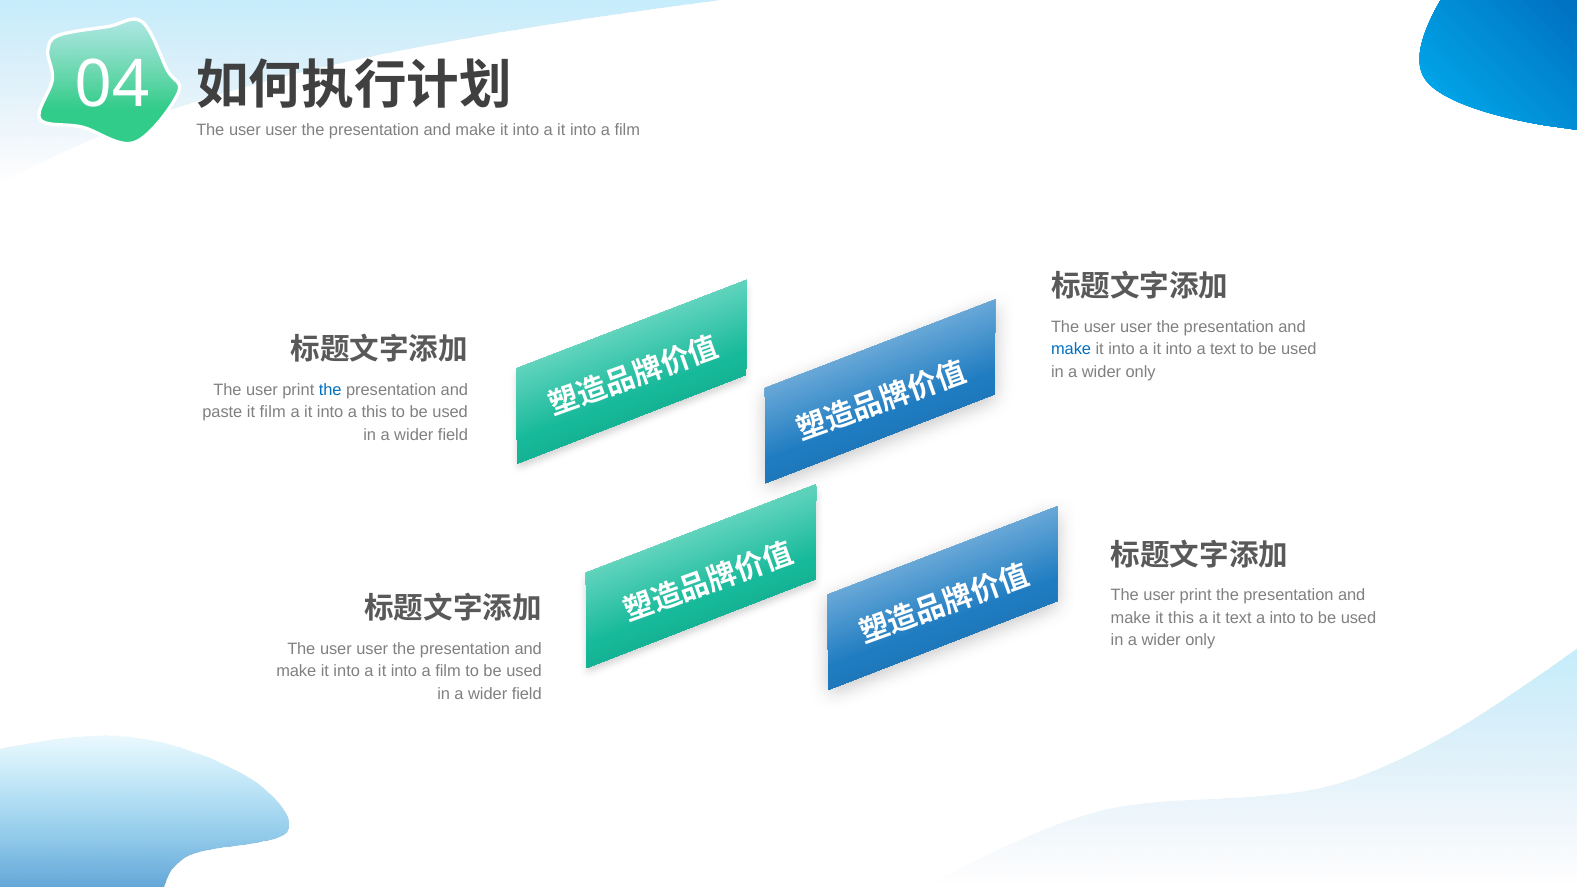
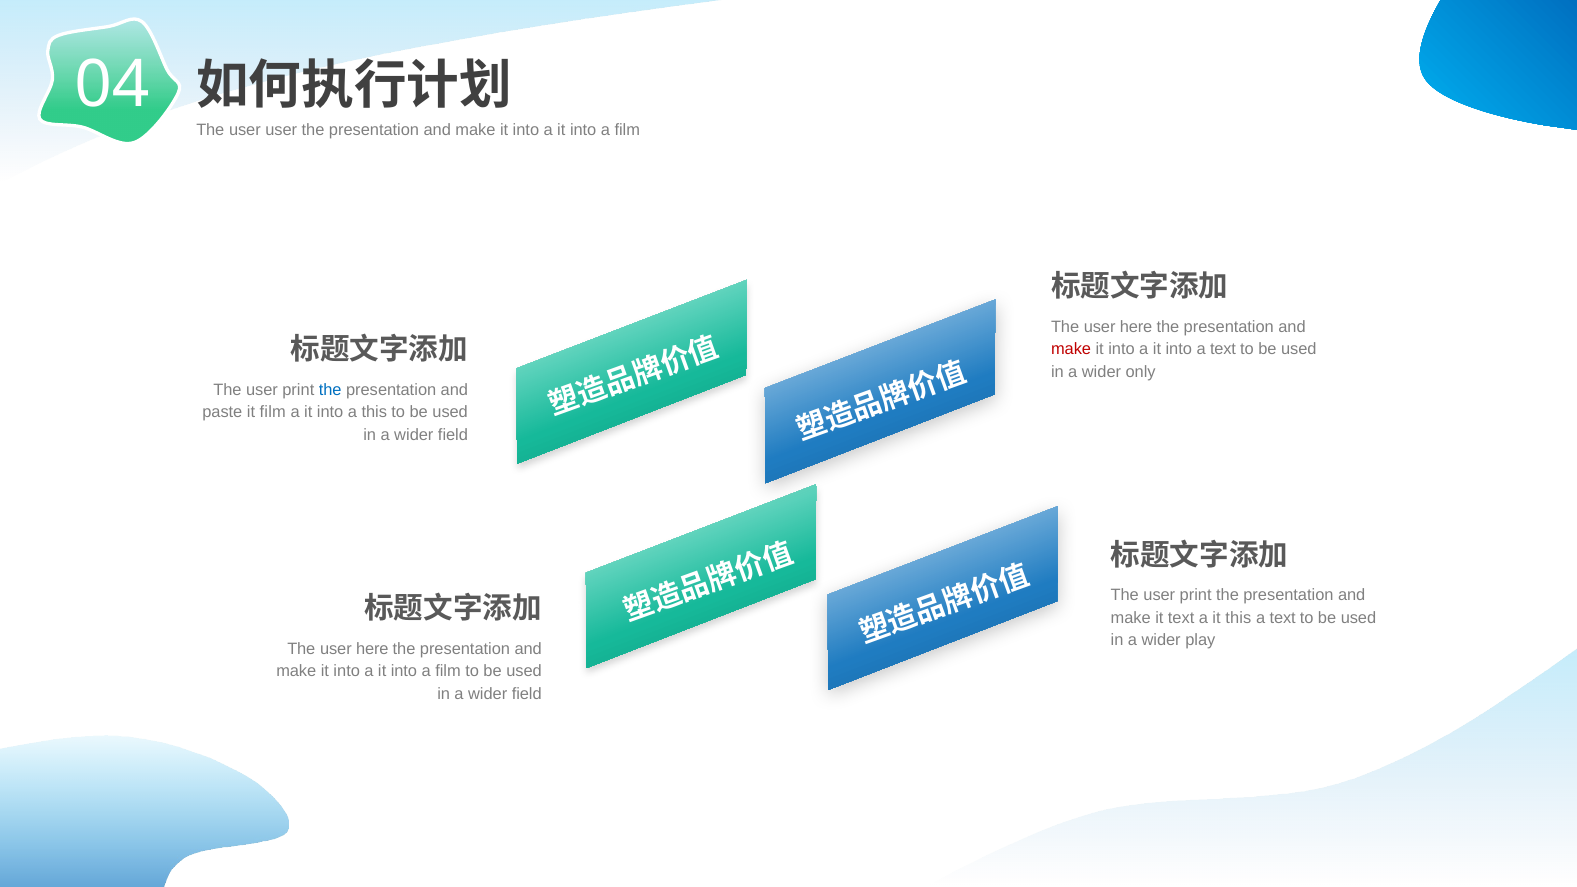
user at (1136, 327): user -> here
make at (1071, 349) colour: blue -> red
it this: this -> text
it text: text -> this
into at (1283, 618): into -> text
only at (1200, 640): only -> play
user at (372, 649): user -> here
